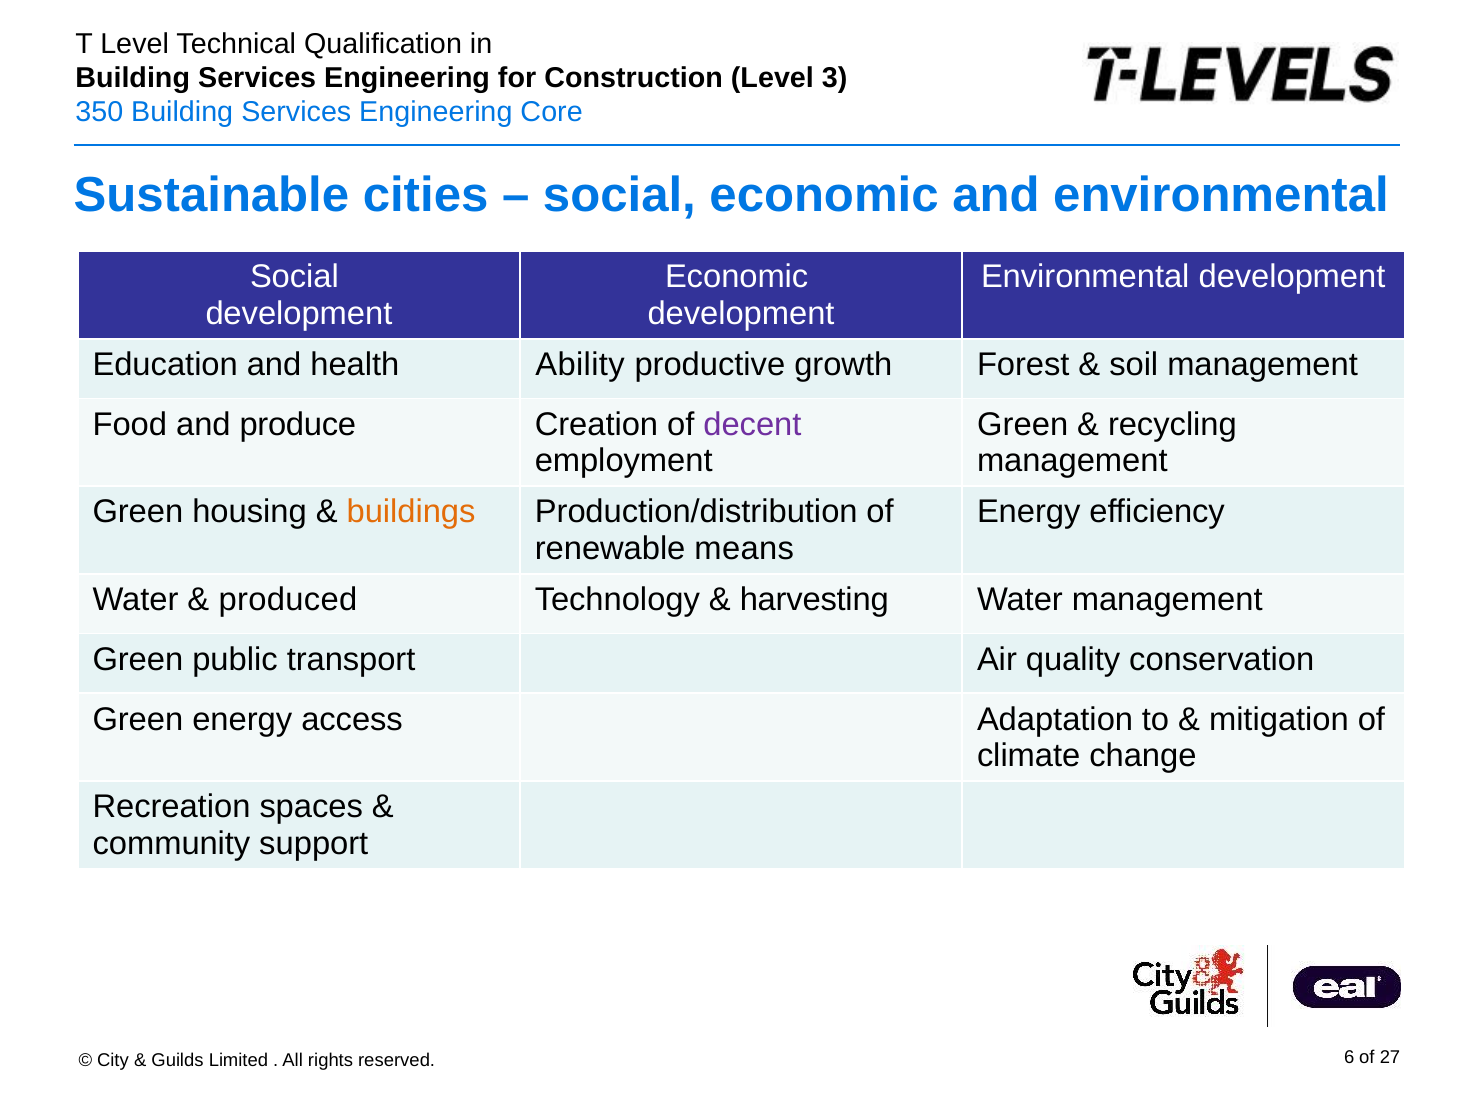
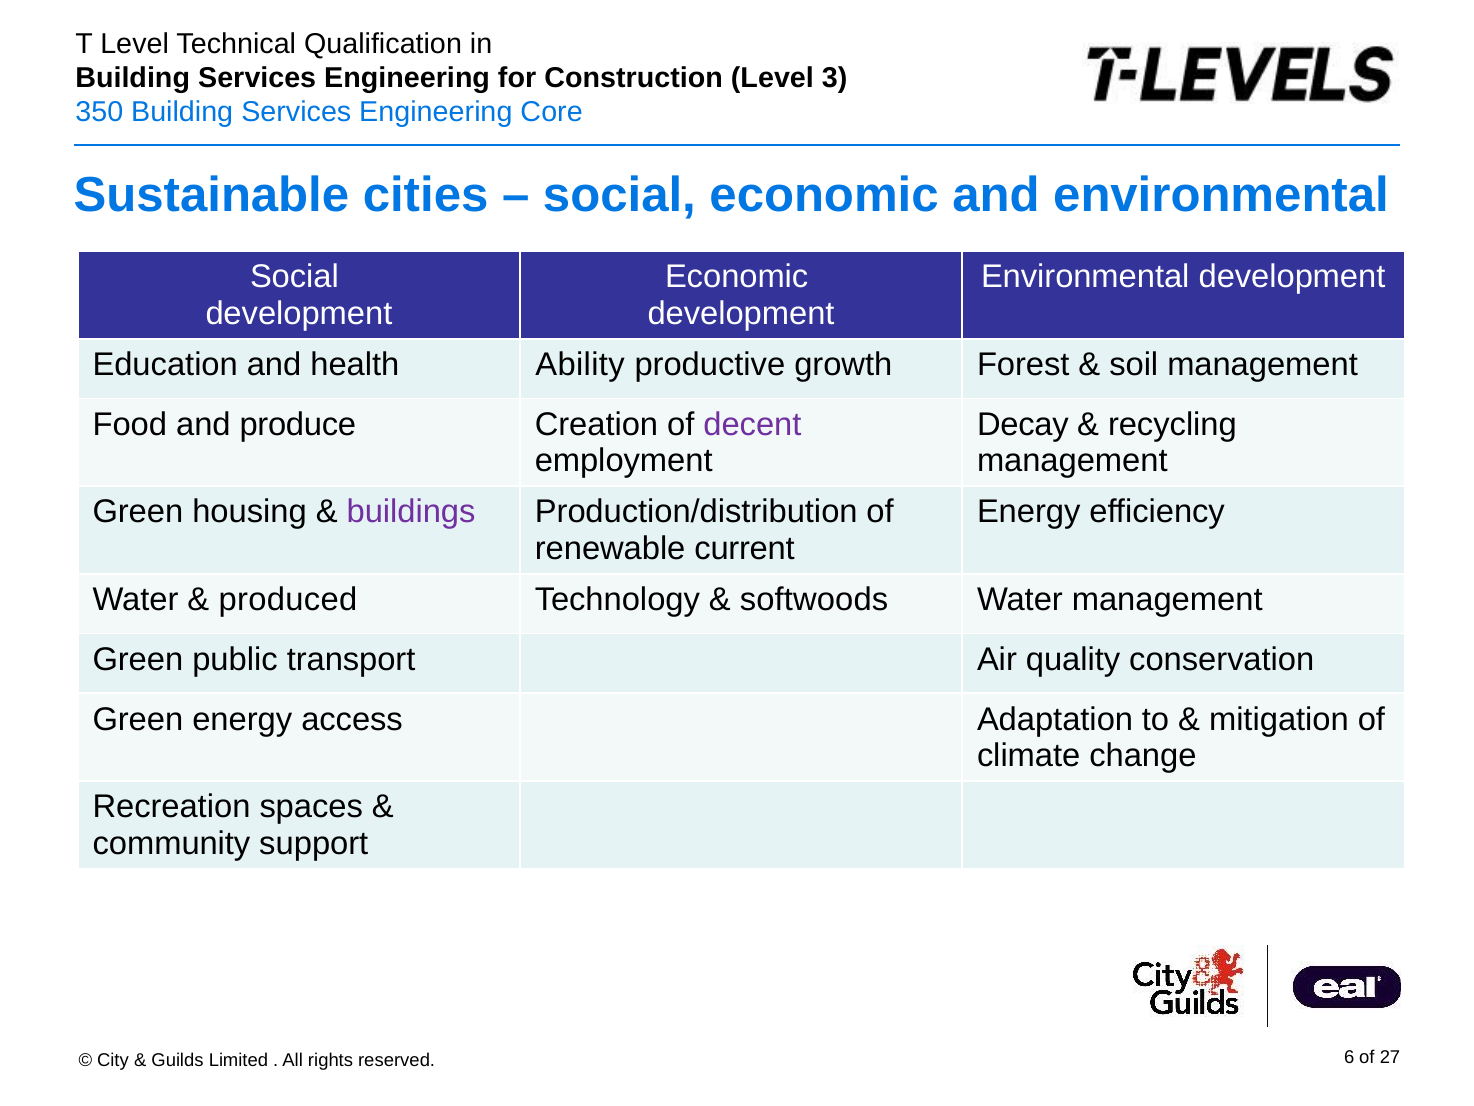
Green at (1023, 424): Green -> Decay
buildings colour: orange -> purple
means: means -> current
harvesting: harvesting -> softwoods
